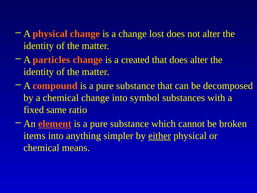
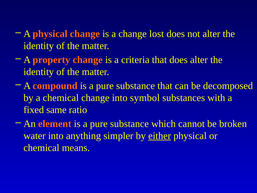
particles: particles -> property
created: created -> criteria
element underline: present -> none
items: items -> water
